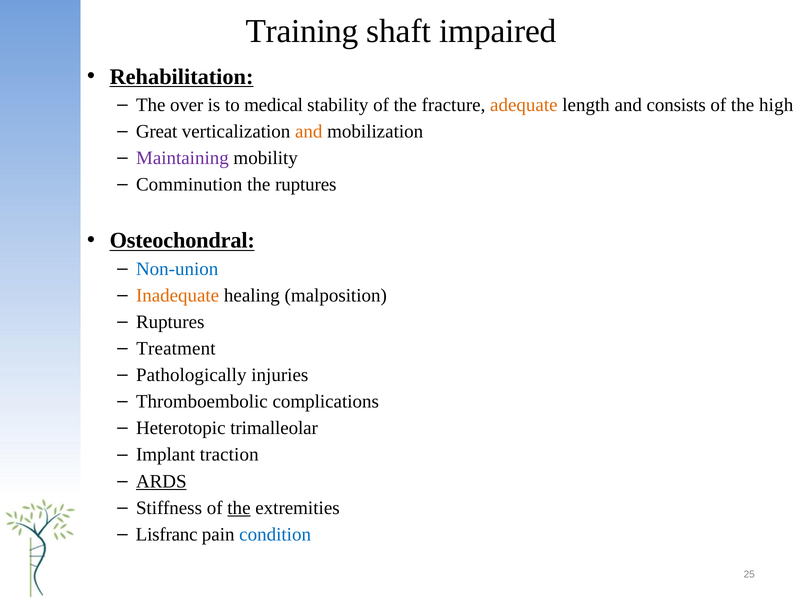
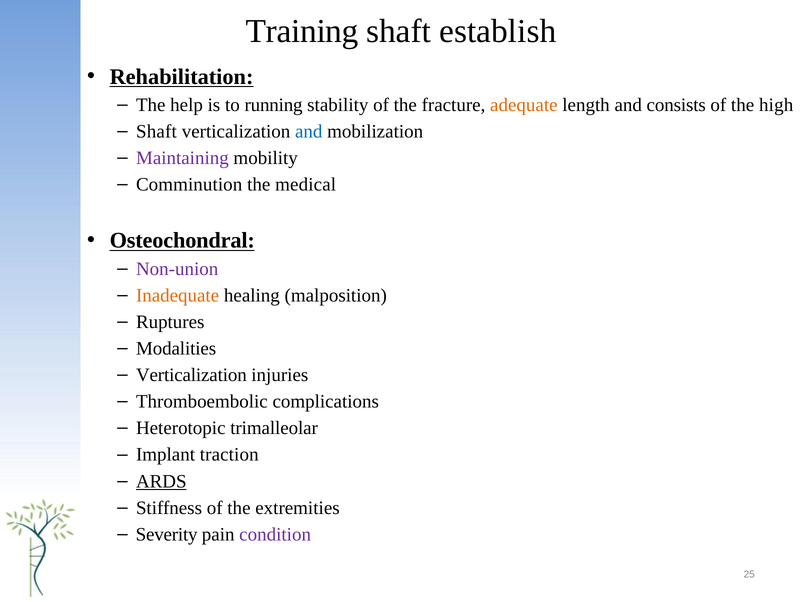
impaired: impaired -> establish
over: over -> help
medical: medical -> running
Great at (157, 132): Great -> Shaft
and at (309, 132) colour: orange -> blue
the ruptures: ruptures -> medical
Non-union colour: blue -> purple
Treatment: Treatment -> Modalities
Pathologically at (191, 375): Pathologically -> Verticalization
the at (239, 508) underline: present -> none
Lisfranc: Lisfranc -> Severity
condition colour: blue -> purple
